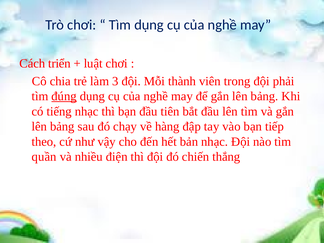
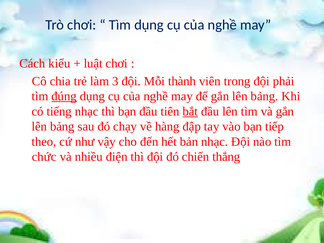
triển: triển -> kiểu
bắt underline: none -> present
quần: quần -> chức
